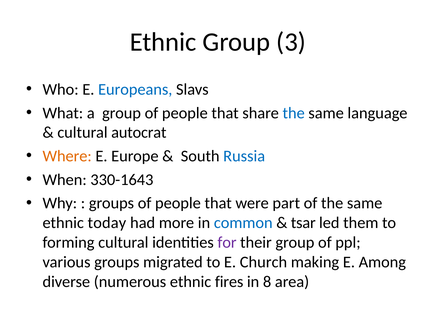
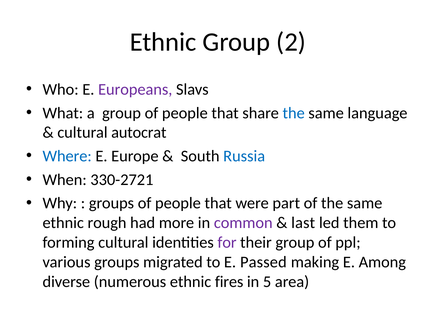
3: 3 -> 2
Europeans colour: blue -> purple
Where colour: orange -> blue
330-1643: 330-1643 -> 330-2721
today: today -> rough
common colour: blue -> purple
tsar: tsar -> last
Church: Church -> Passed
8: 8 -> 5
